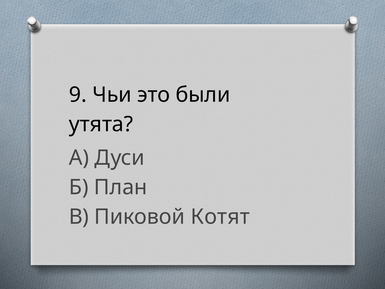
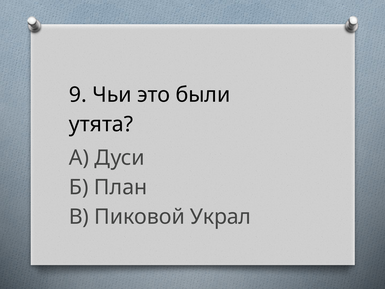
Котят: Котят -> Украл
